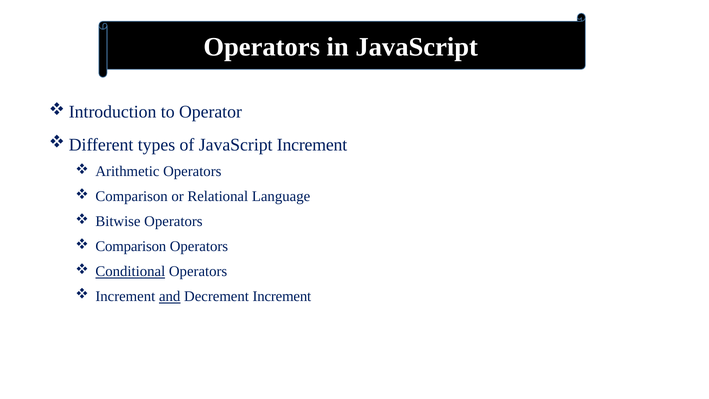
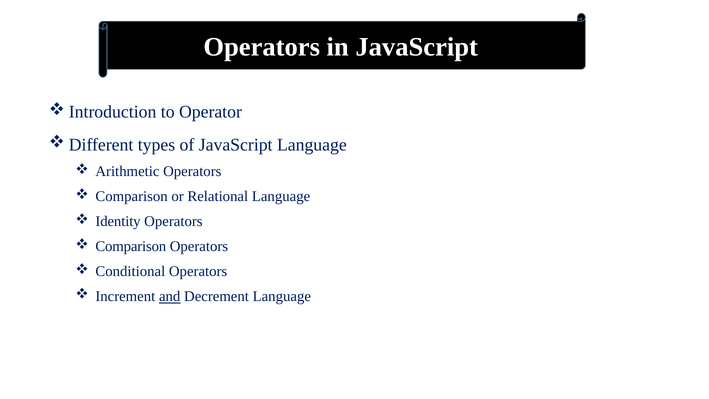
JavaScript Increment: Increment -> Language
Bitwise: Bitwise -> Identity
Conditional underline: present -> none
Decrement Increment: Increment -> Language
